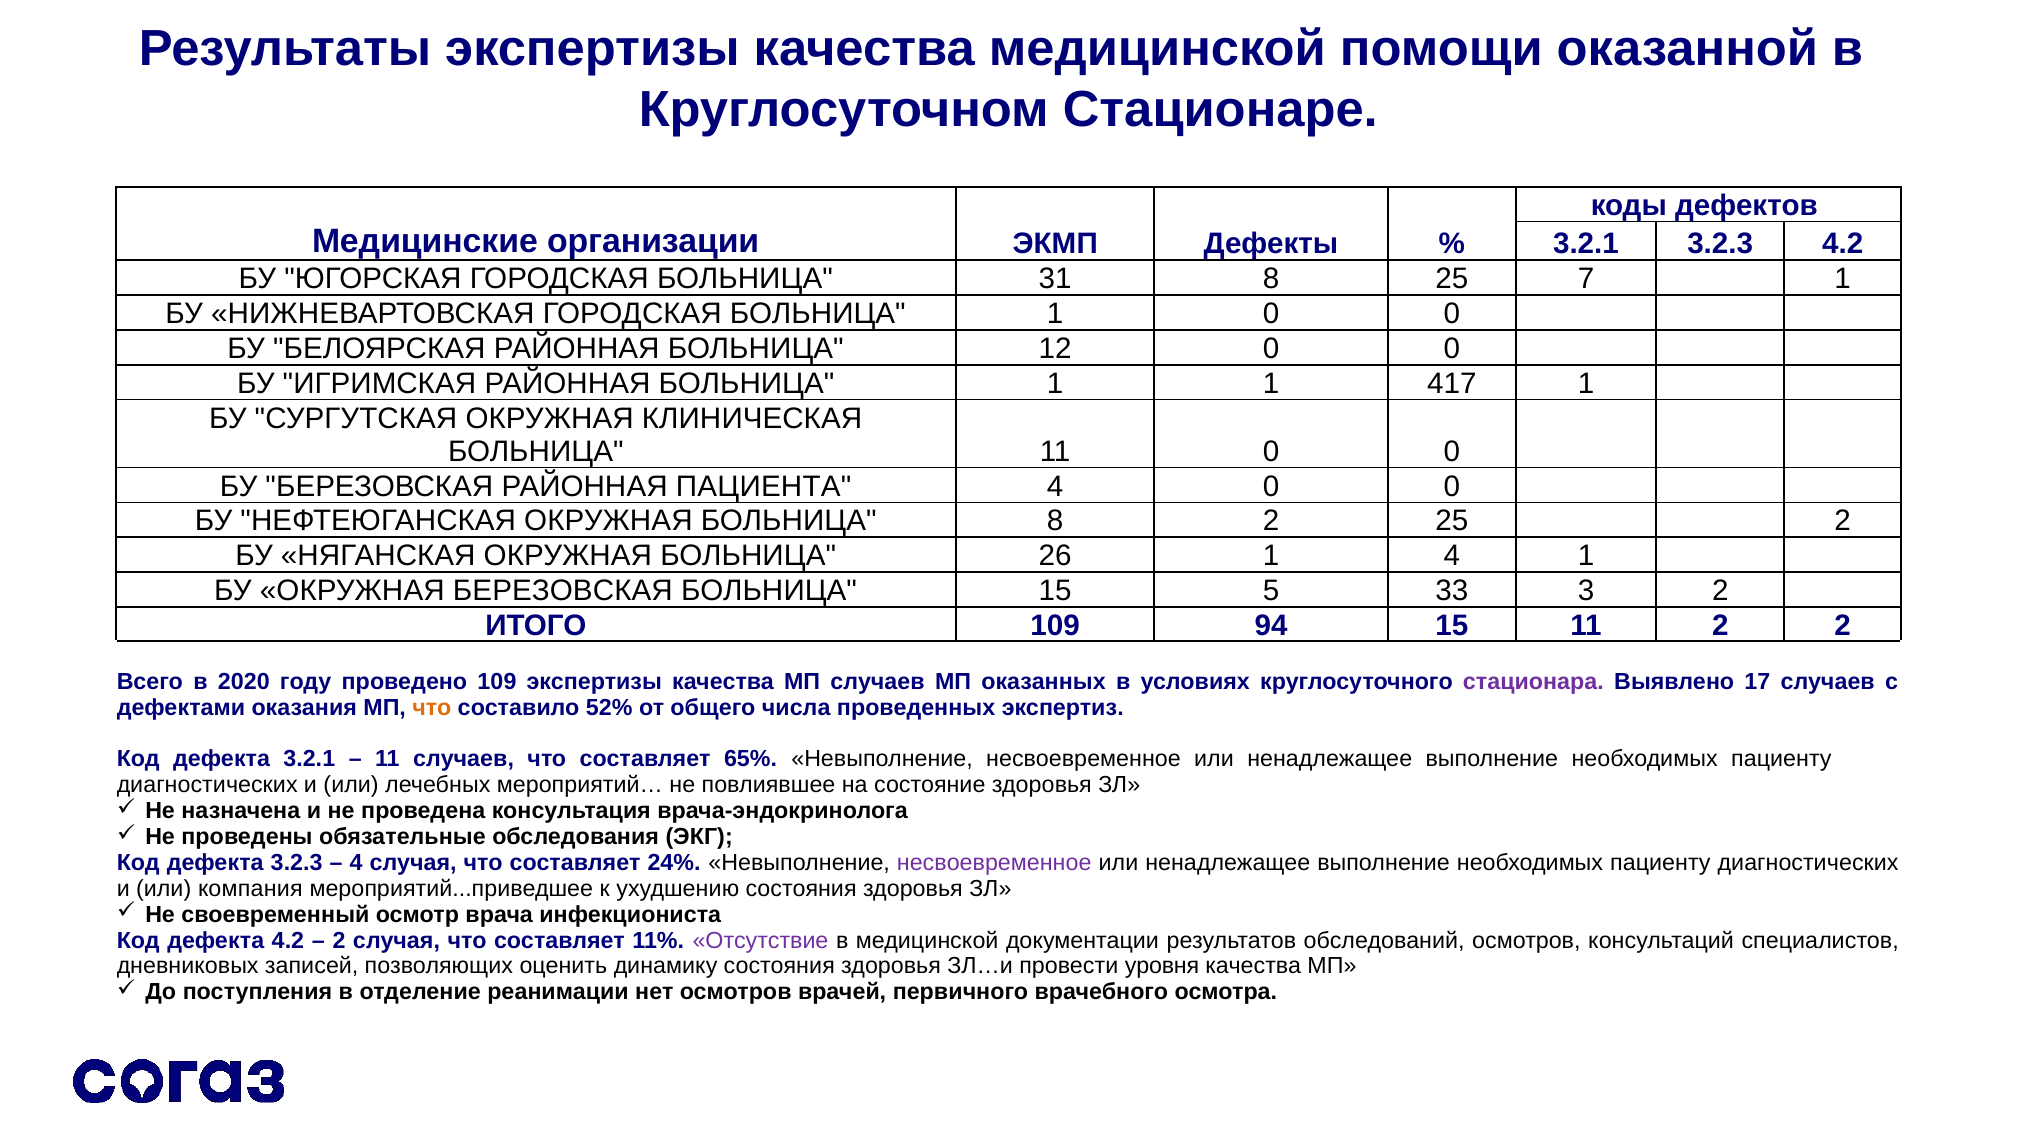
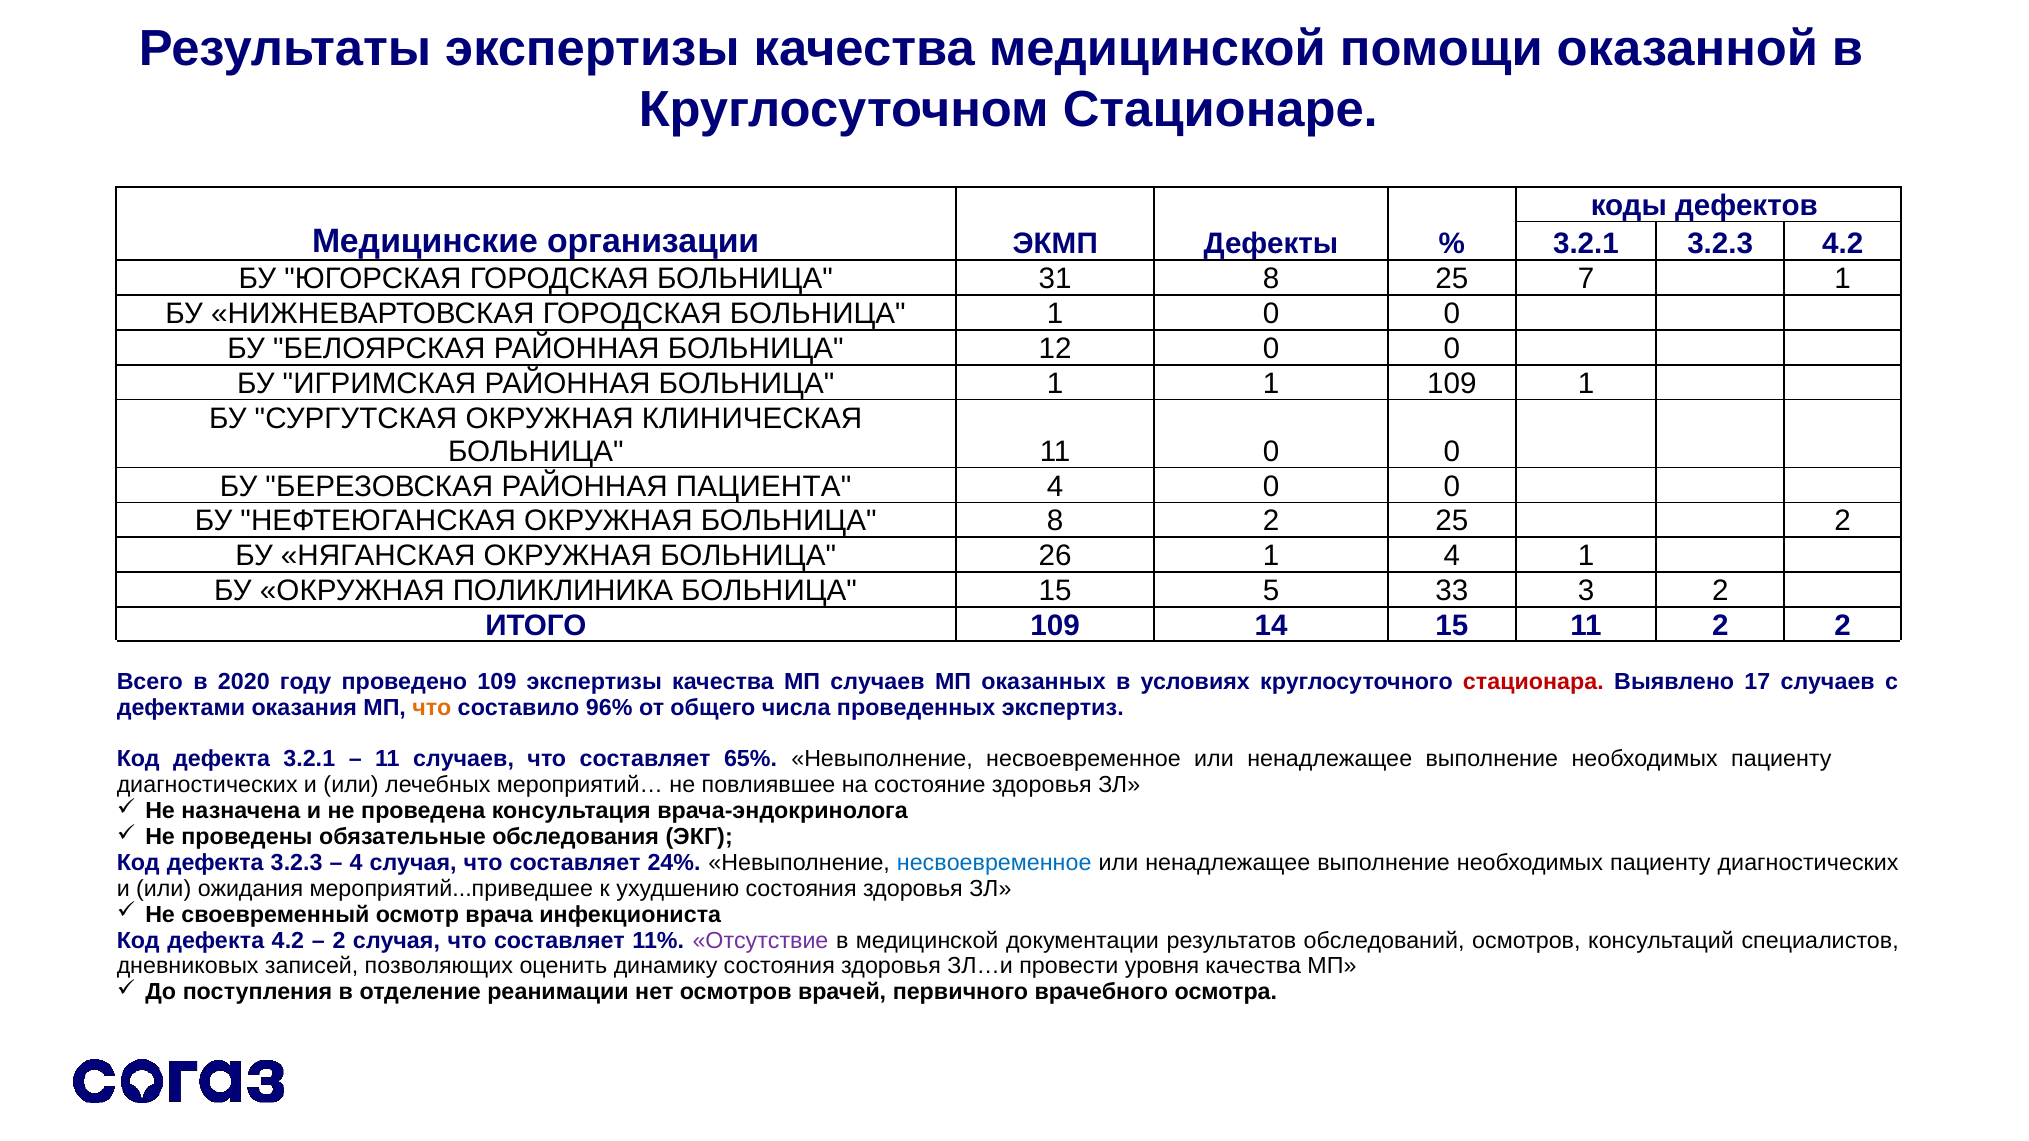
1 417: 417 -> 109
ОКРУЖНАЯ БЕРЕЗОВСКАЯ: БЕРЕЗОВСКАЯ -> ПОЛИКЛИНИКА
94: 94 -> 14
стационара colour: purple -> red
52%: 52% -> 96%
несвоевременное at (994, 863) colour: purple -> blue
компания: компания -> ожидания
